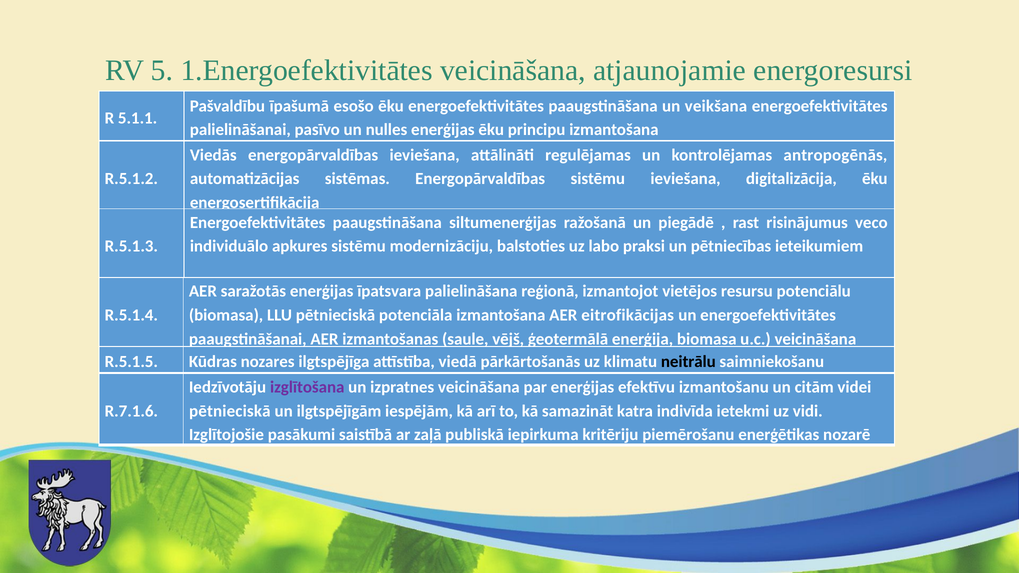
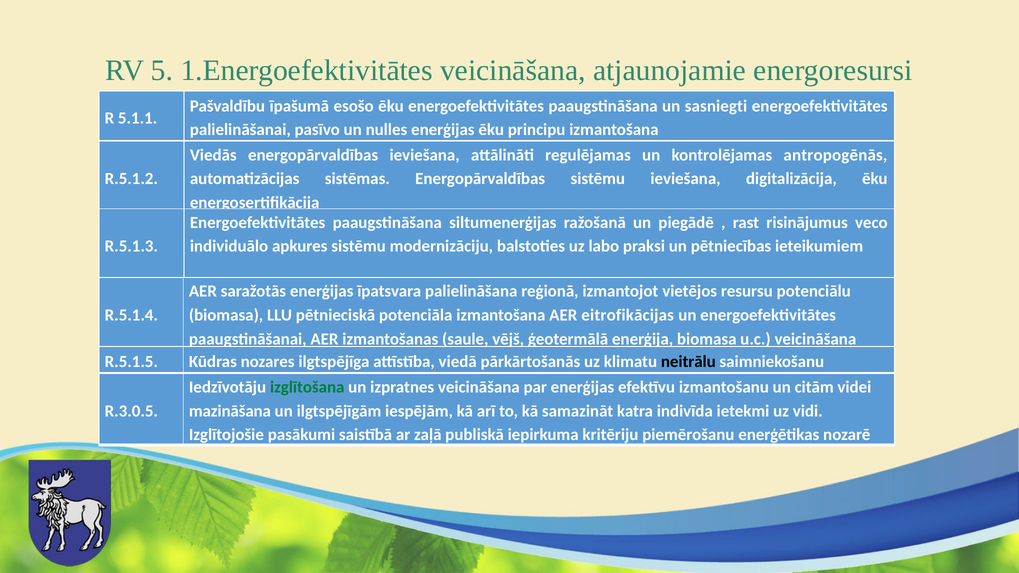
veikšana: veikšana -> sasniegti
izglītošana colour: purple -> green
R.7.1.6: R.7.1.6 -> R.3.0.5
pētnieciskā at (230, 411): pētnieciskā -> mazināšana
